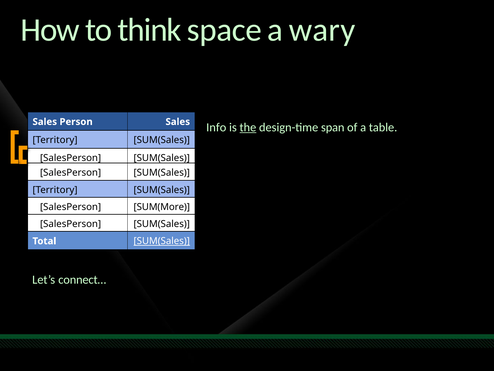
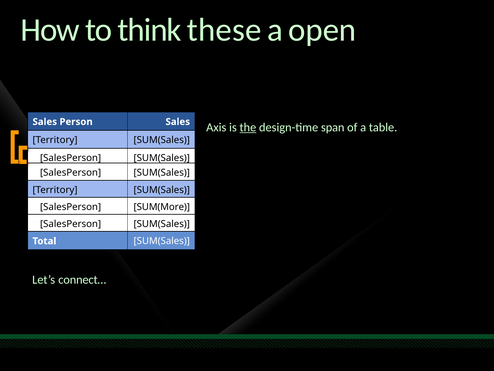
space: space -> these
wary: wary -> open
Info: Info -> Axis
SUM(Sales at (162, 241) underline: present -> none
